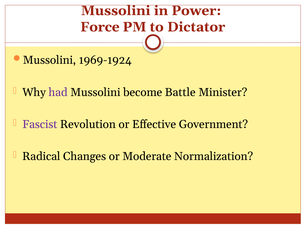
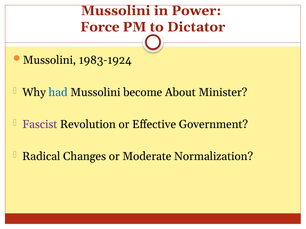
1969-1924: 1969-1924 -> 1983-1924
had colour: purple -> blue
Battle: Battle -> About
